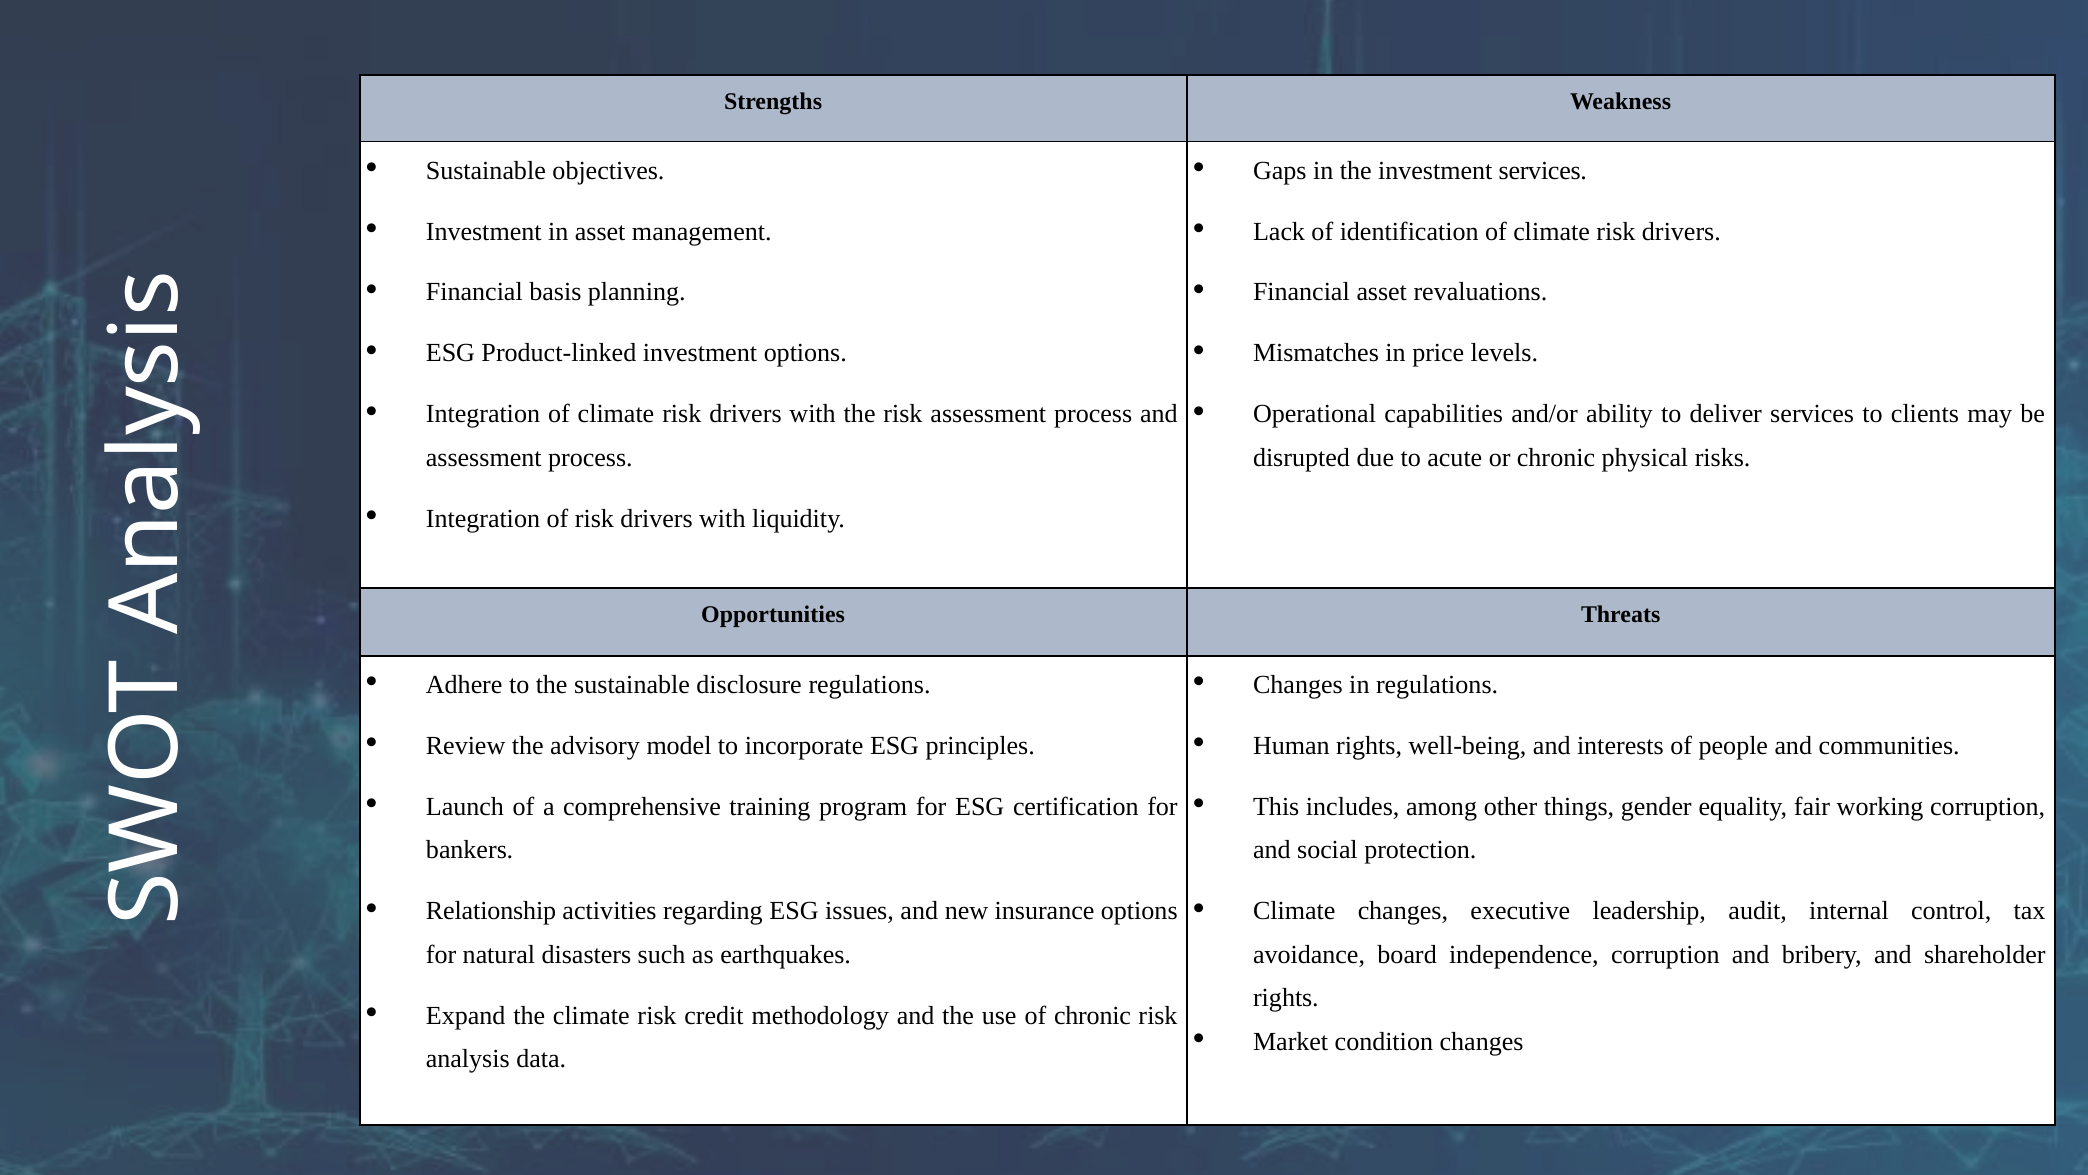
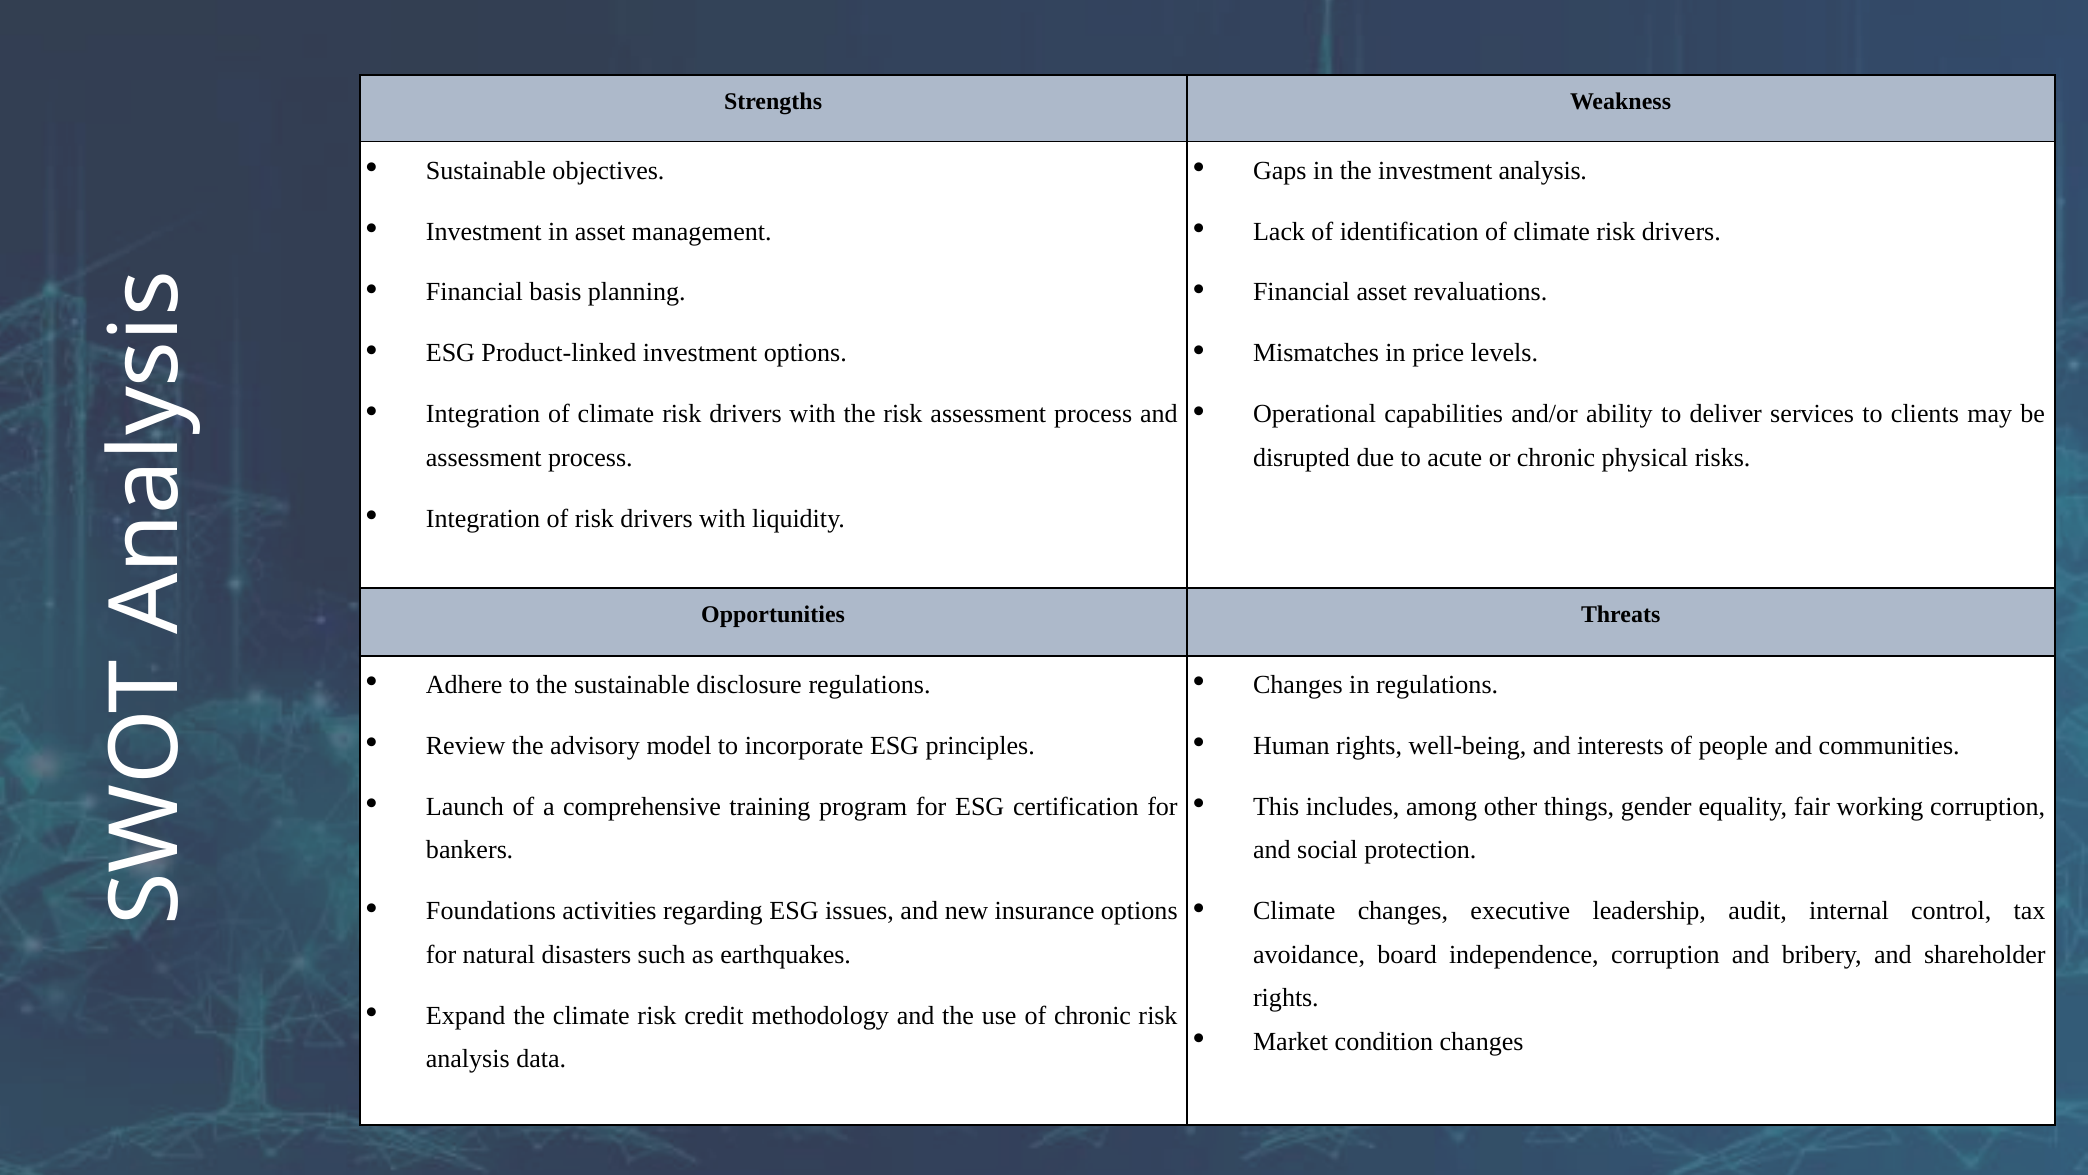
investment services: services -> analysis
Relationship: Relationship -> Foundations
